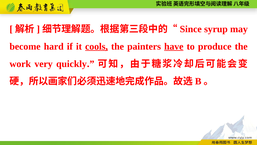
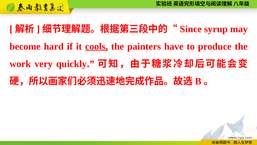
have underline: present -> none
